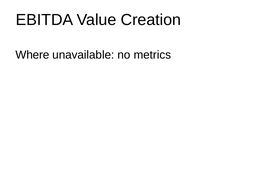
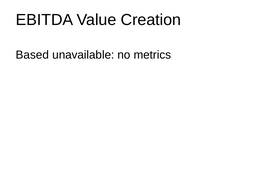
Where: Where -> Based
